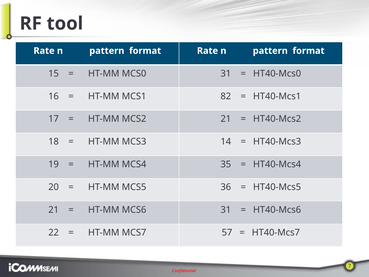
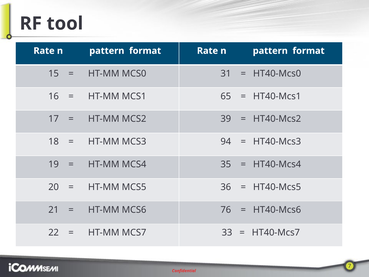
82: 82 -> 65
MCS2 21: 21 -> 39
14: 14 -> 94
MCS6 31: 31 -> 76
57: 57 -> 33
